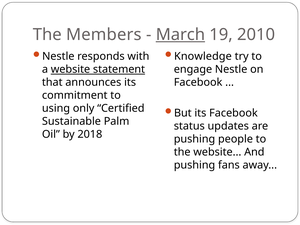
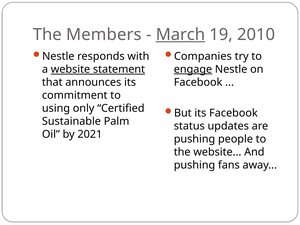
Knowledge: Knowledge -> Companies
engage underline: none -> present
2018: 2018 -> 2021
